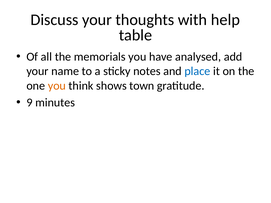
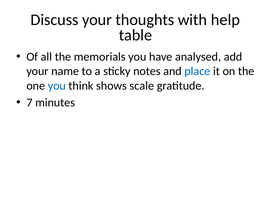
you at (57, 86) colour: orange -> blue
town: town -> scale
9: 9 -> 7
